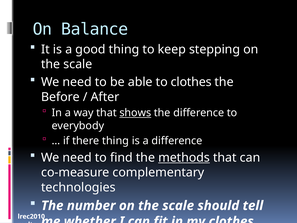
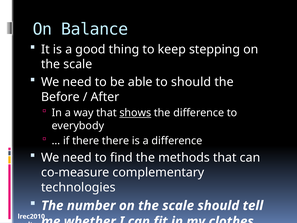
to clothes: clothes -> should
there thing: thing -> there
methods underline: present -> none
